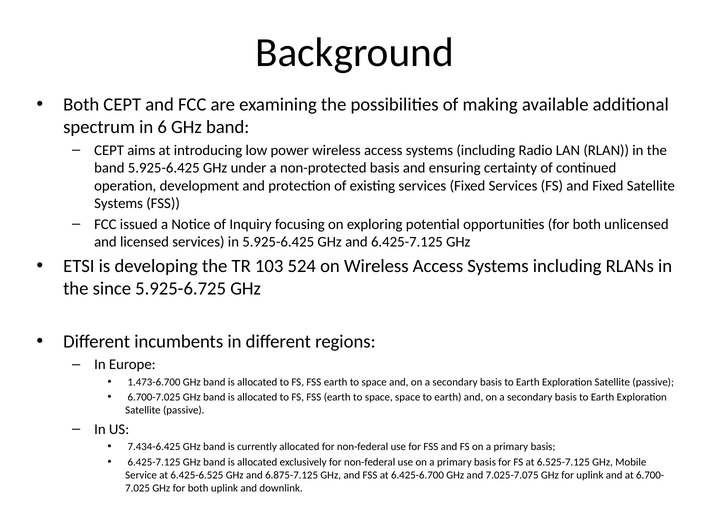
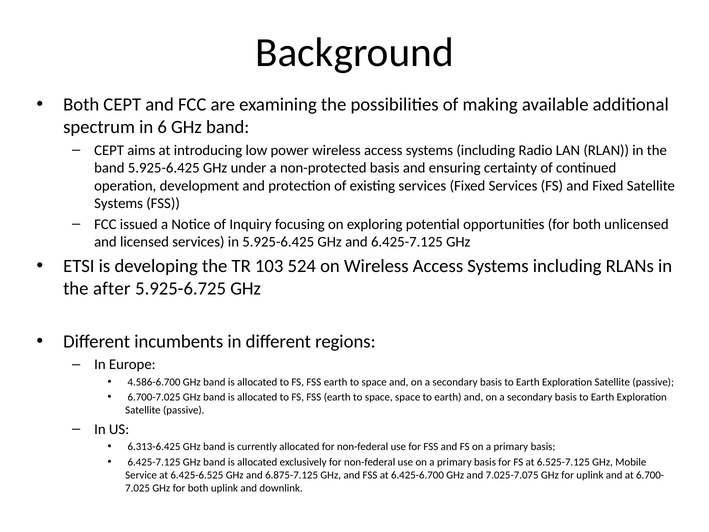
since: since -> after
1.473-6.700: 1.473-6.700 -> 4.586-6.700
7.434-6.425: 7.434-6.425 -> 6.313-6.425
